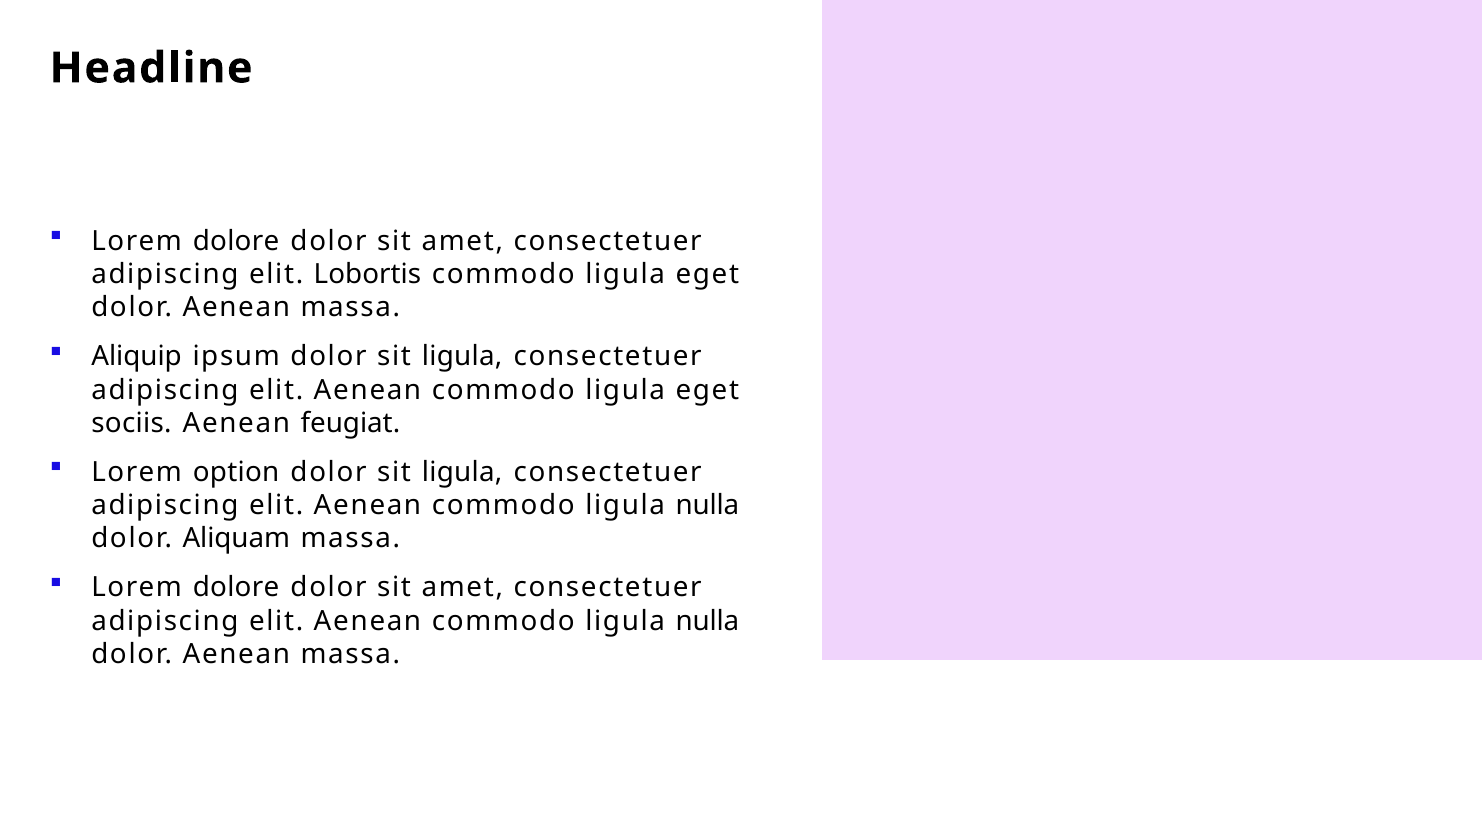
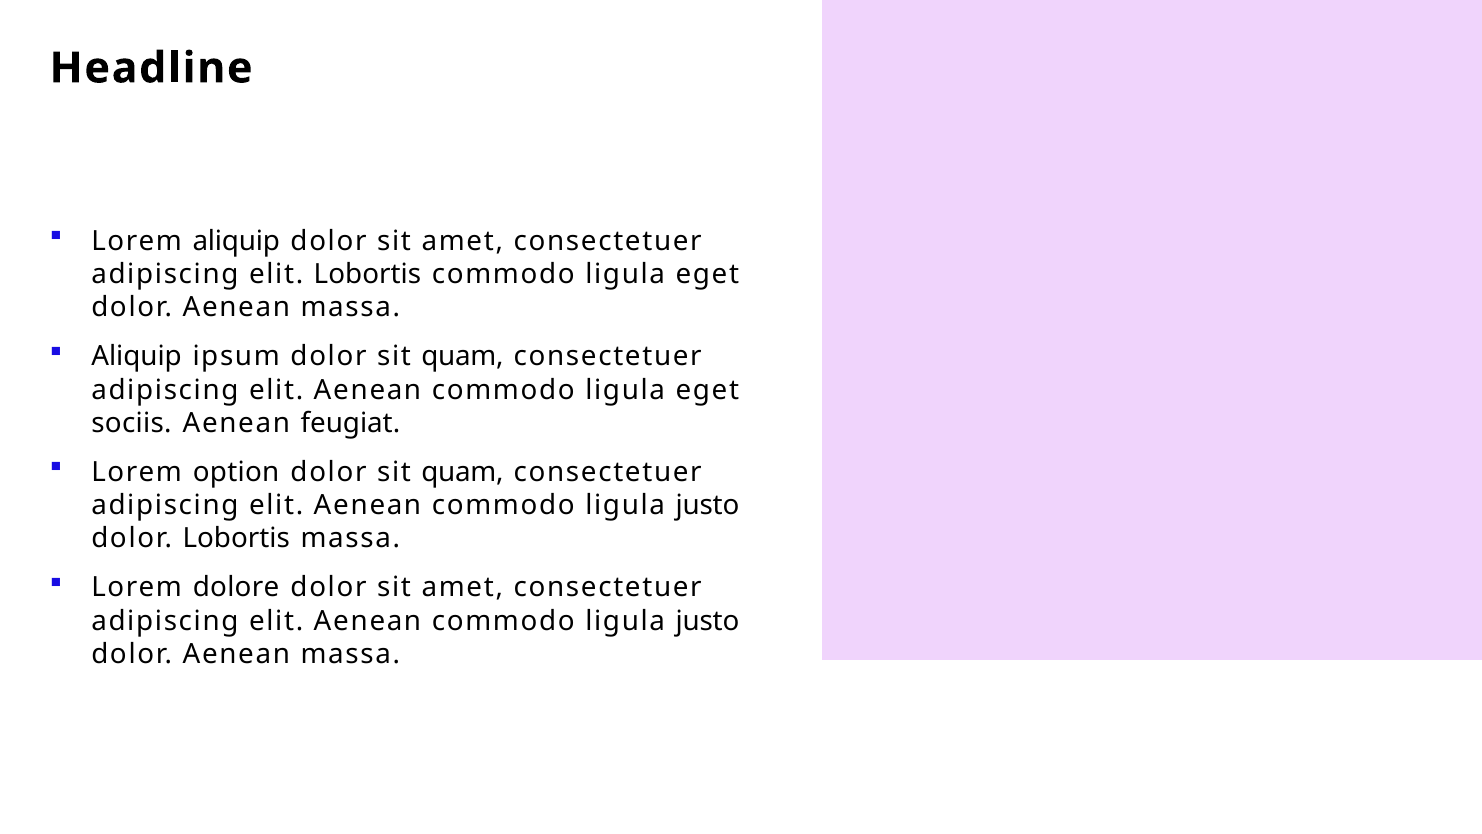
dolore at (236, 241): dolore -> aliquip
ipsum dolor sit ligula: ligula -> quam
ligula at (462, 472): ligula -> quam
nulla at (707, 505): nulla -> justo
dolor Aliquam: Aliquam -> Lobortis
nulla at (707, 621): nulla -> justo
